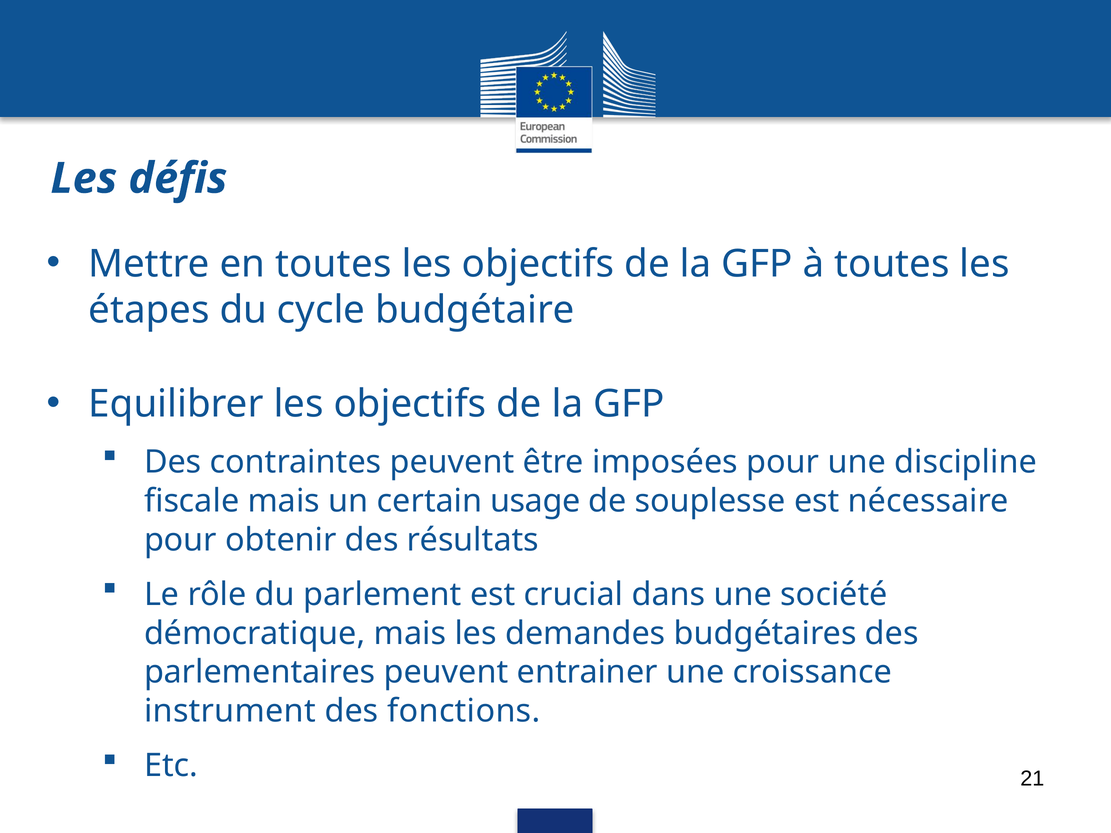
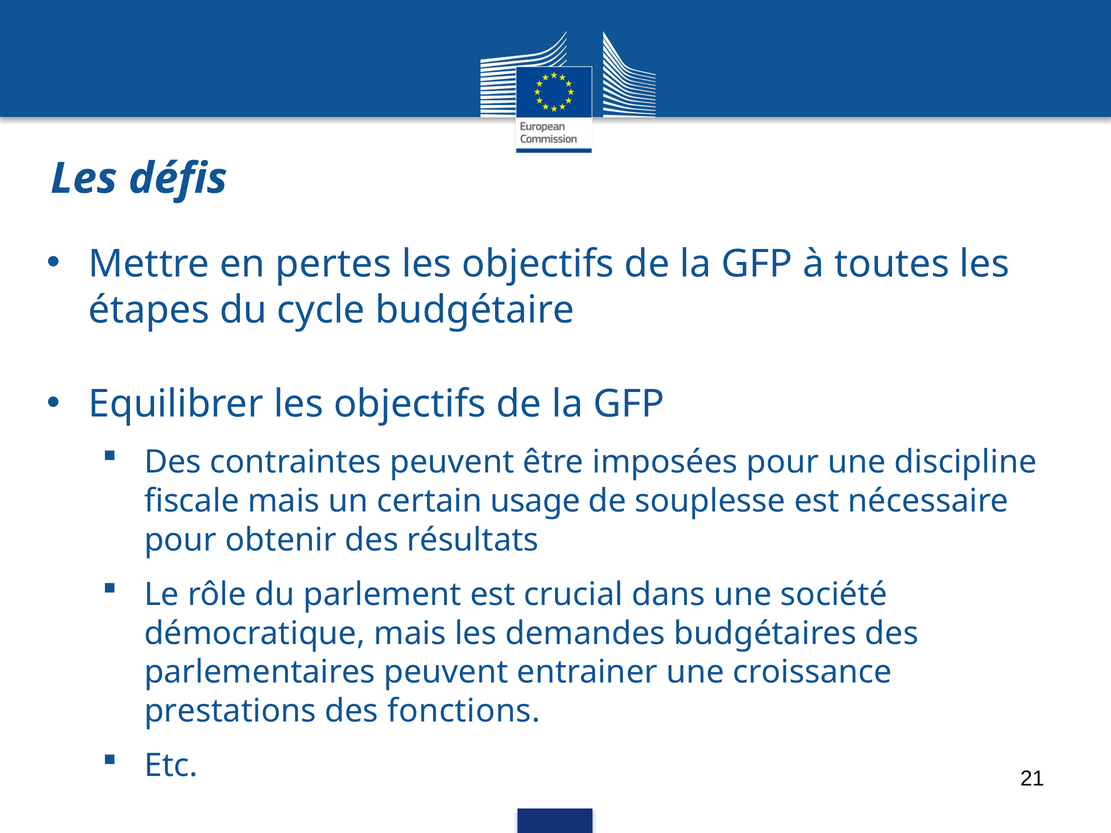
en toutes: toutes -> pertes
instrument: instrument -> prestations
